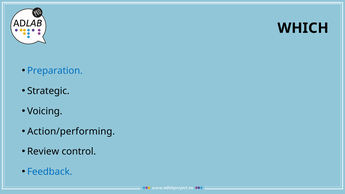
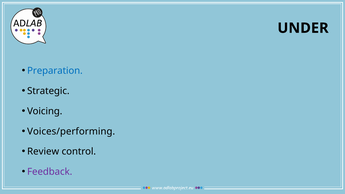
WHICH: WHICH -> UNDER
Action/performing: Action/performing -> Voices/performing
Feedback colour: blue -> purple
